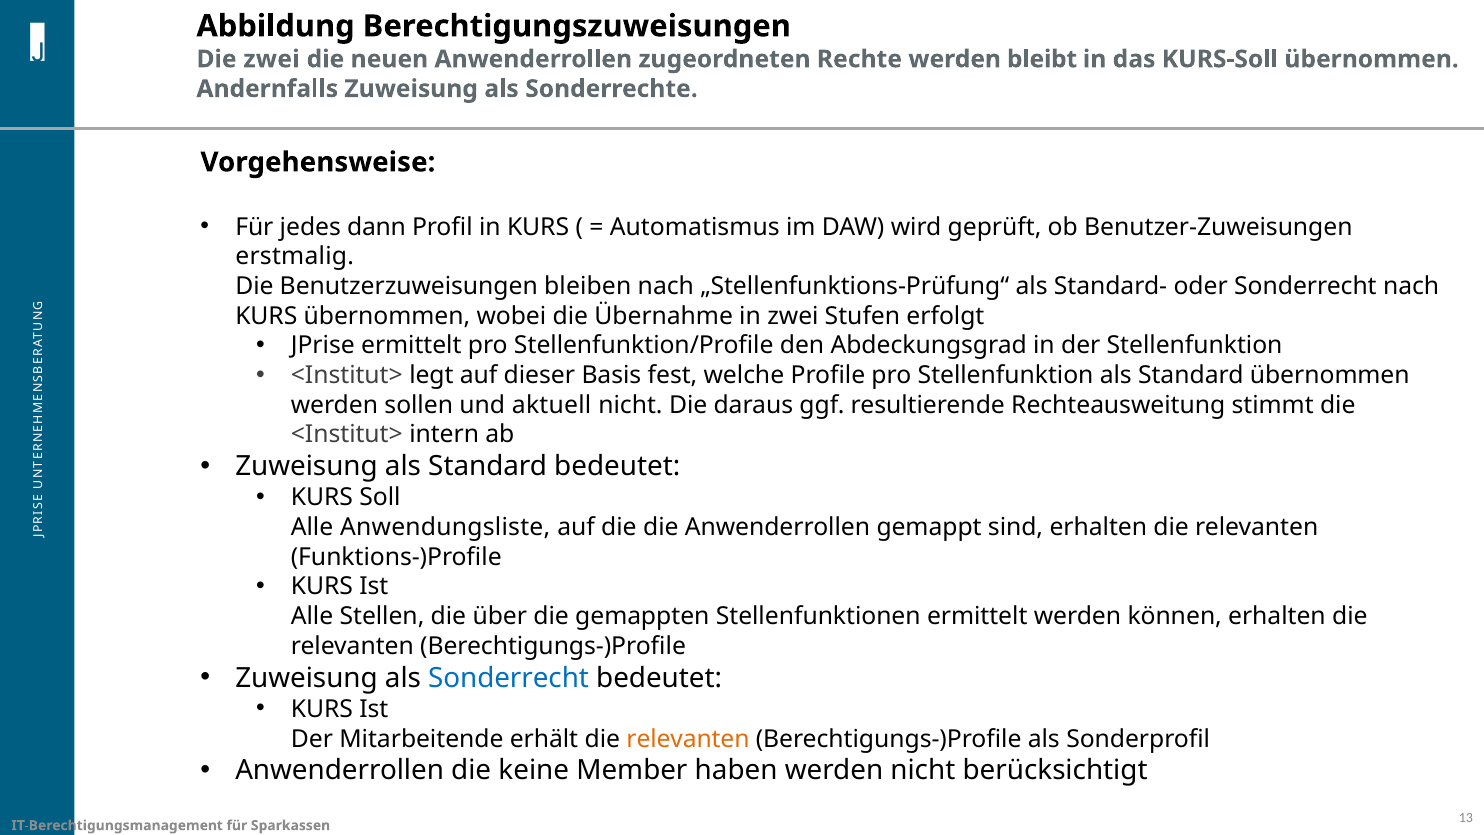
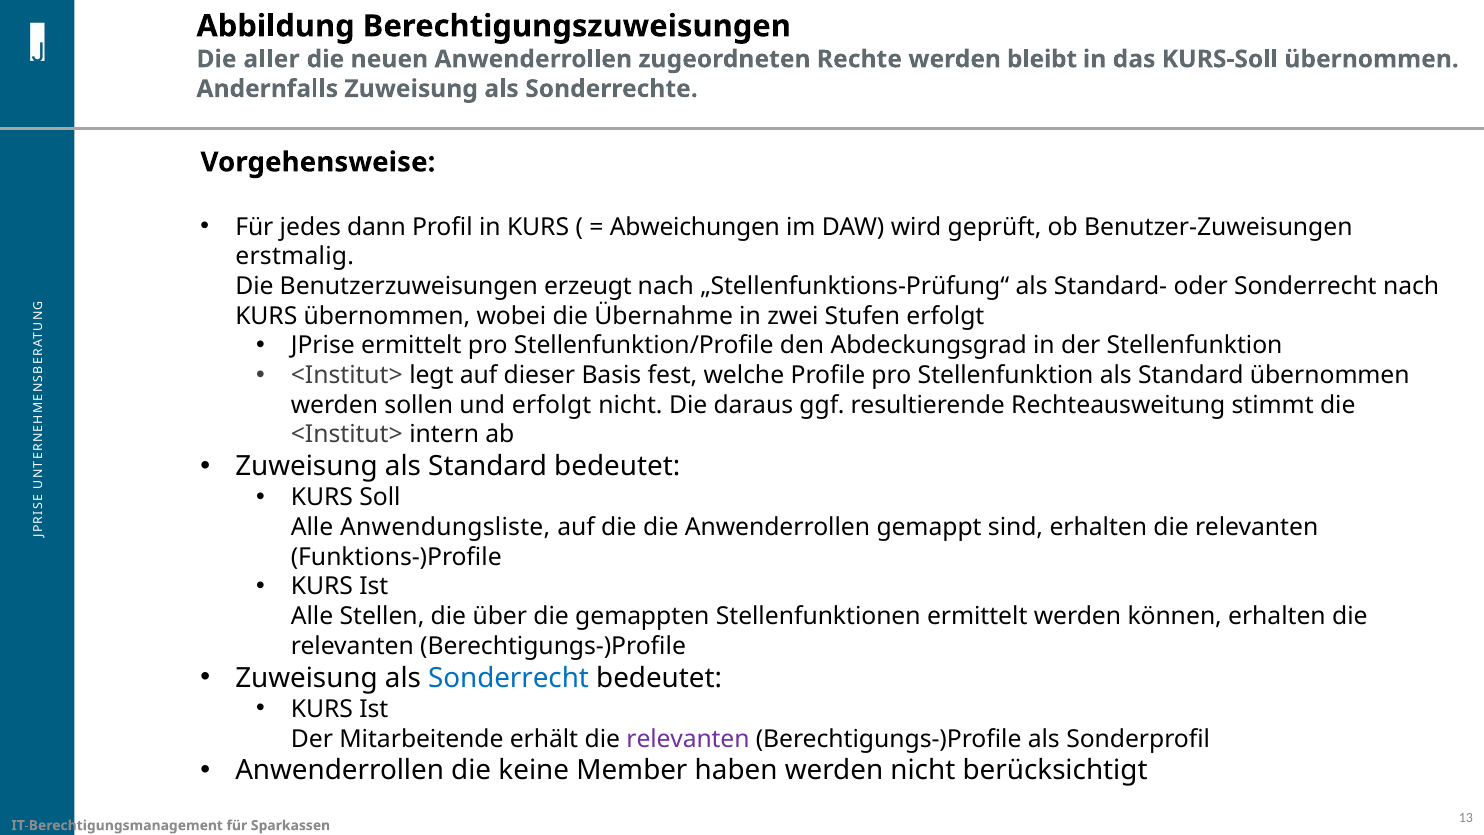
Die zwei: zwei -> aller
Automatismus: Automatismus -> Abweichungen
bleiben: bleiben -> erzeugt
und aktuell: aktuell -> erfolgt
relevanten at (688, 739) colour: orange -> purple
